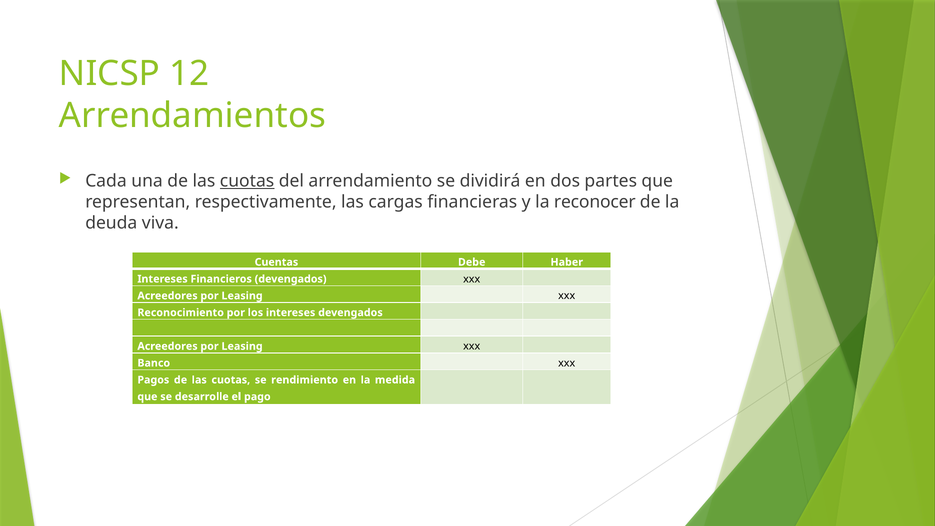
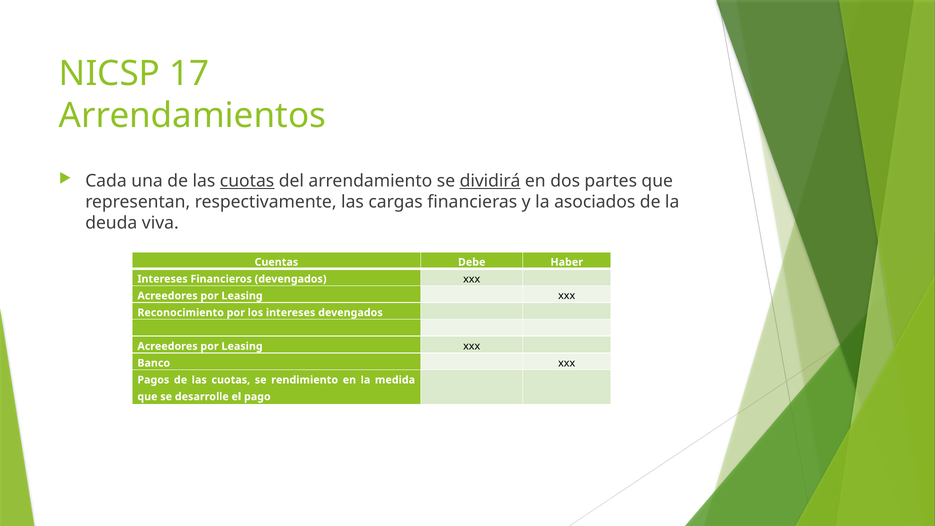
12: 12 -> 17
dividirá underline: none -> present
reconocer: reconocer -> asociados
